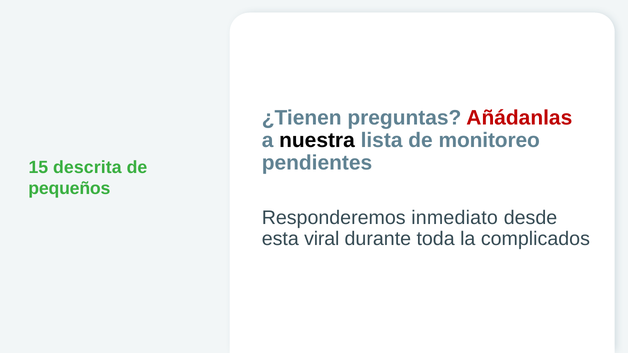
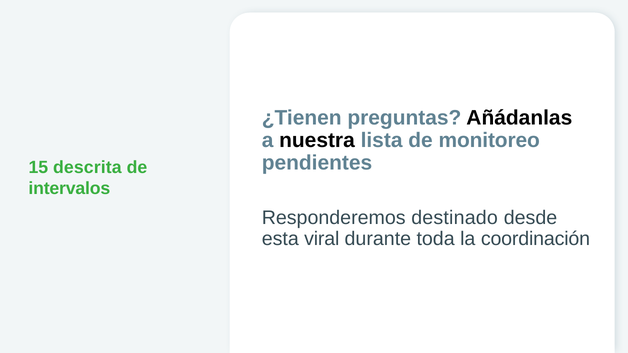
Añádanlas colour: red -> black
pequeños: pequeños -> intervalos
inmediato: inmediato -> destinado
complicados: complicados -> coordinación
